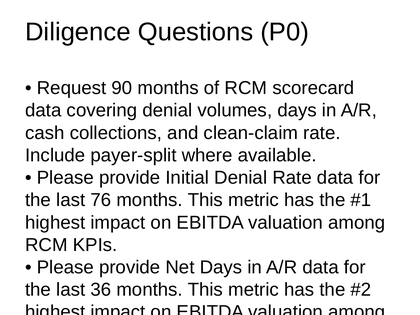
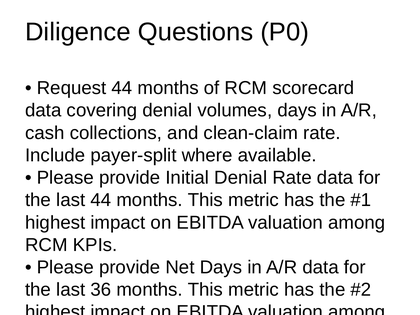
Request 90: 90 -> 44
last 76: 76 -> 44
